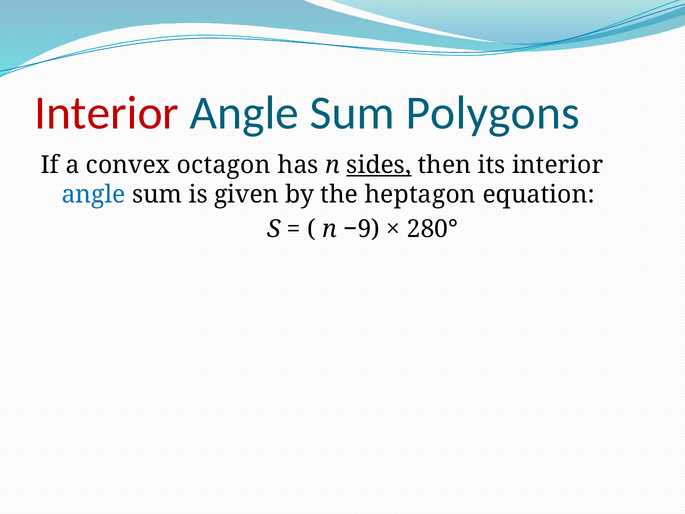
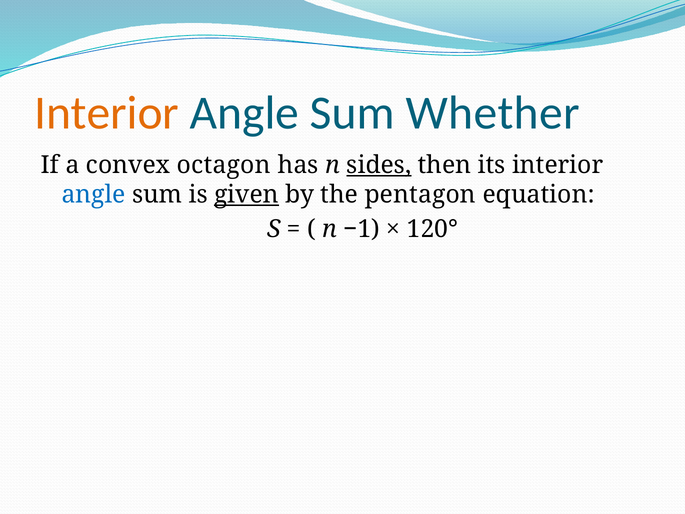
Interior at (107, 113) colour: red -> orange
Polygons: Polygons -> Whether
given underline: none -> present
heptagon: heptagon -> pentagon
−9: −9 -> −1
280°: 280° -> 120°
